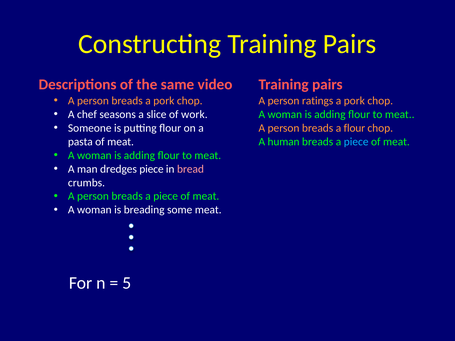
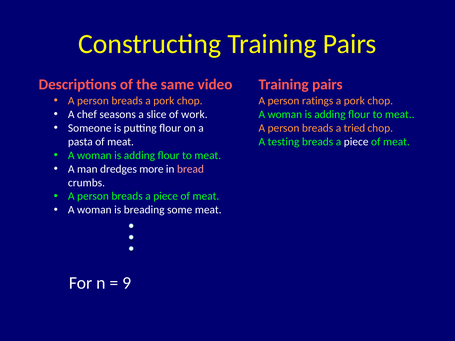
a flour: flour -> tried
human: human -> testing
piece at (356, 142) colour: light blue -> white
dredges piece: piece -> more
5: 5 -> 9
